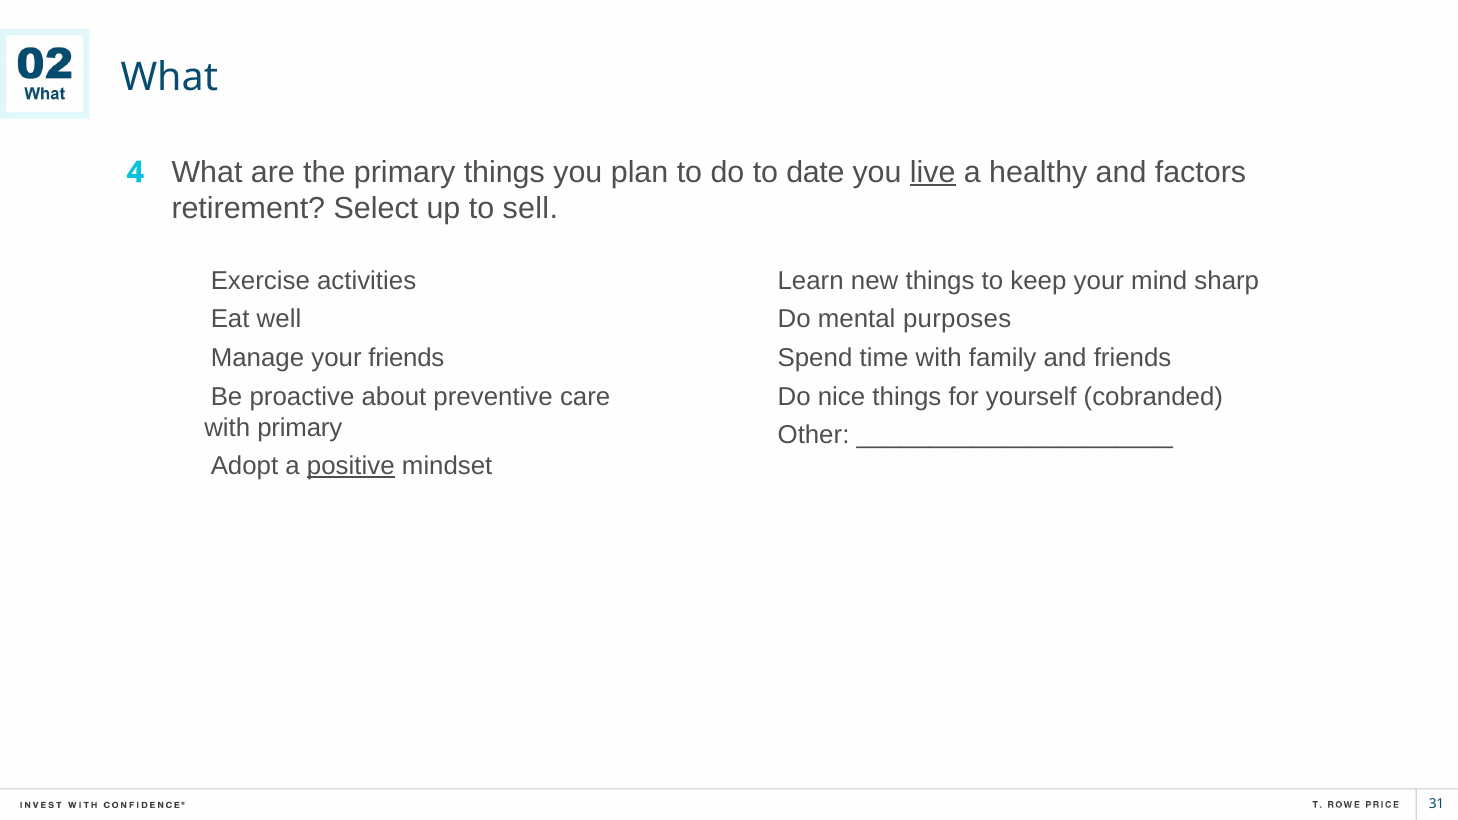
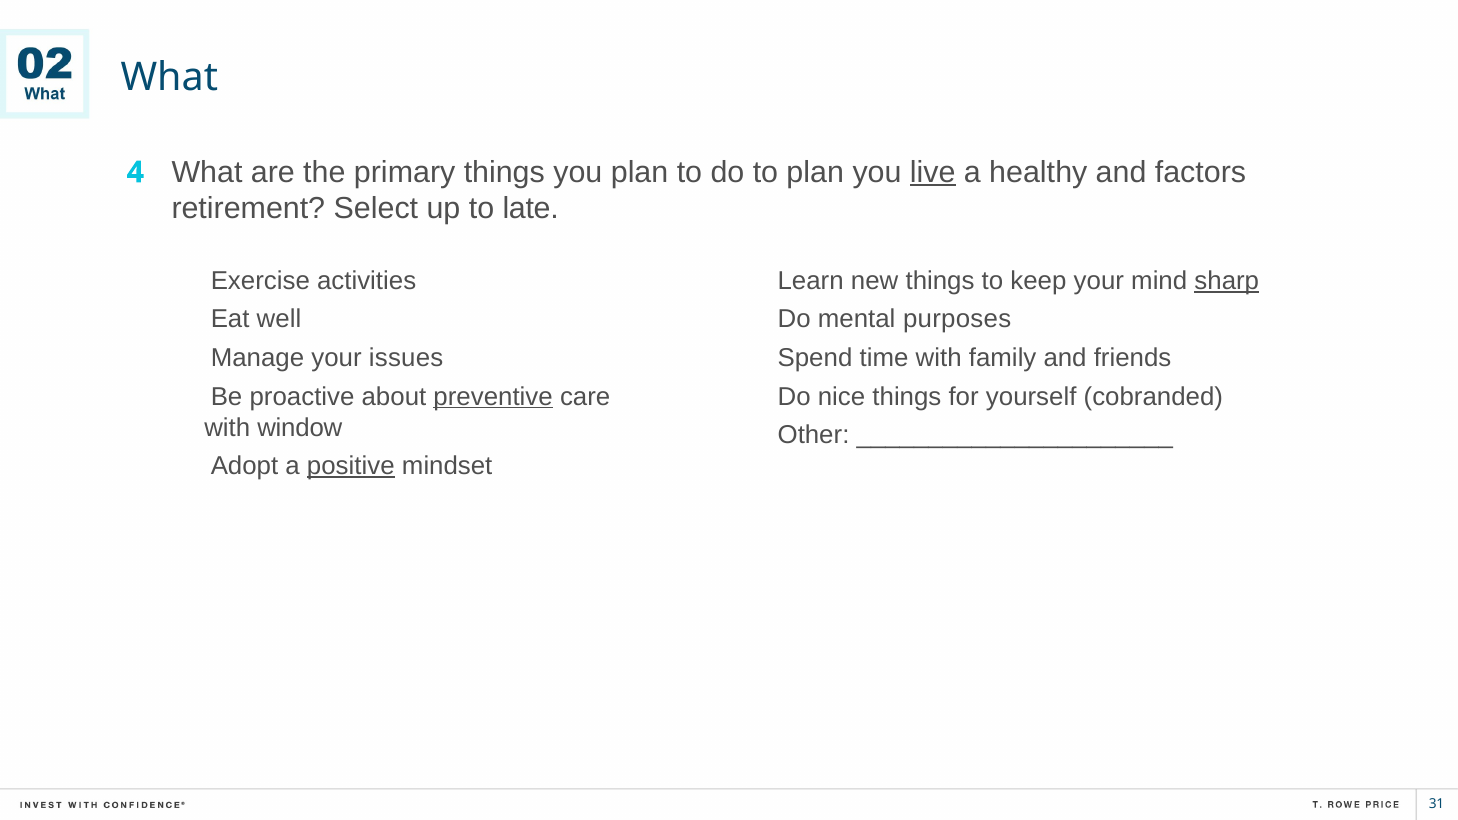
to date: date -> plan
sell: sell -> late
sharp underline: none -> present
your friends: friends -> issues
preventive underline: none -> present
with primary: primary -> window
